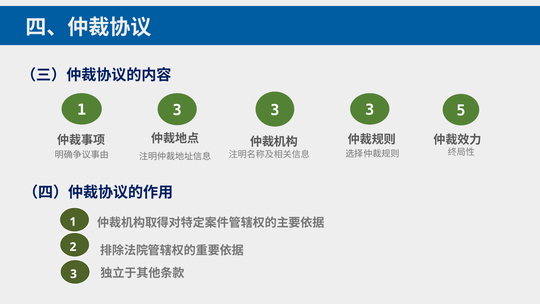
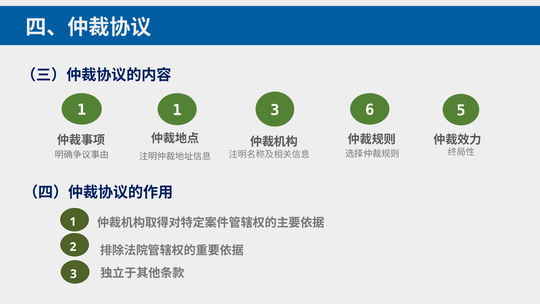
1 3: 3 -> 1
3 at (370, 110): 3 -> 6
